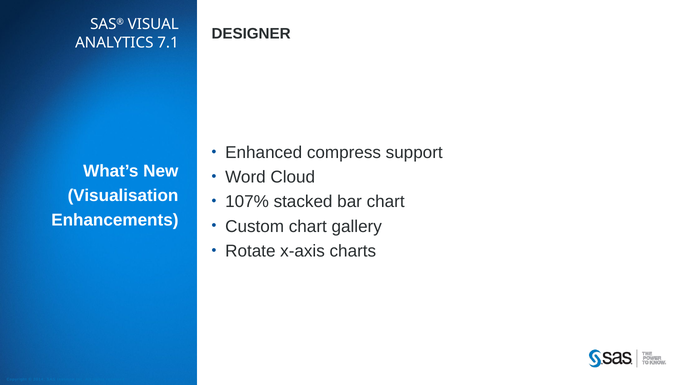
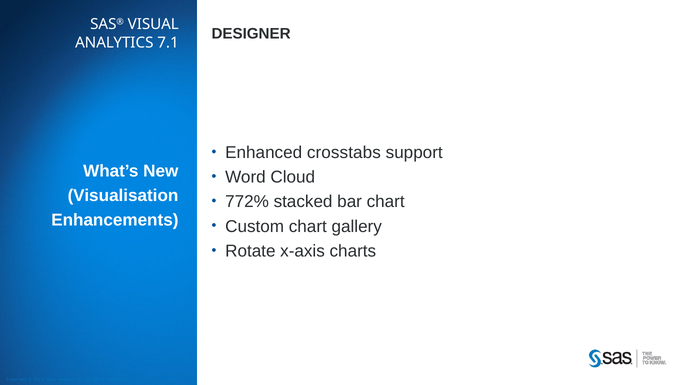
compress: compress -> crosstabs
107%: 107% -> 772%
